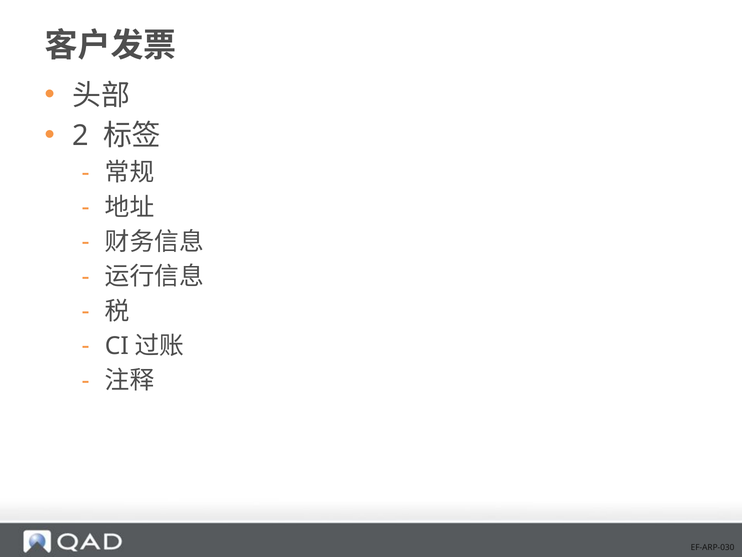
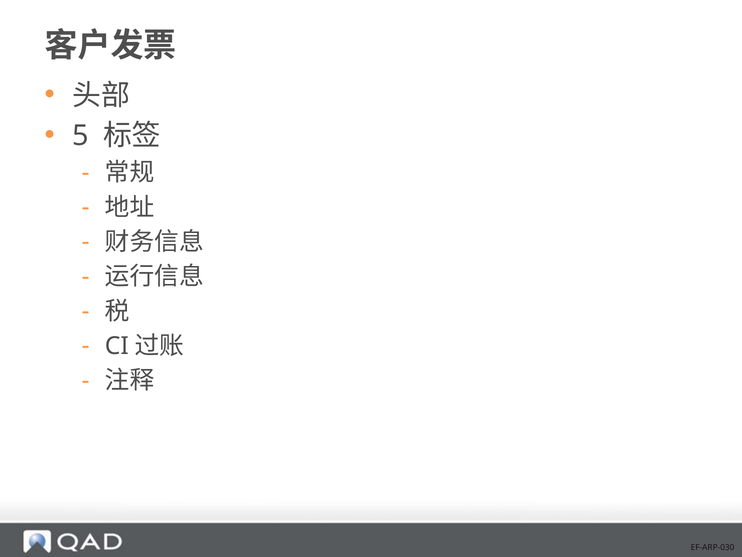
2: 2 -> 5
